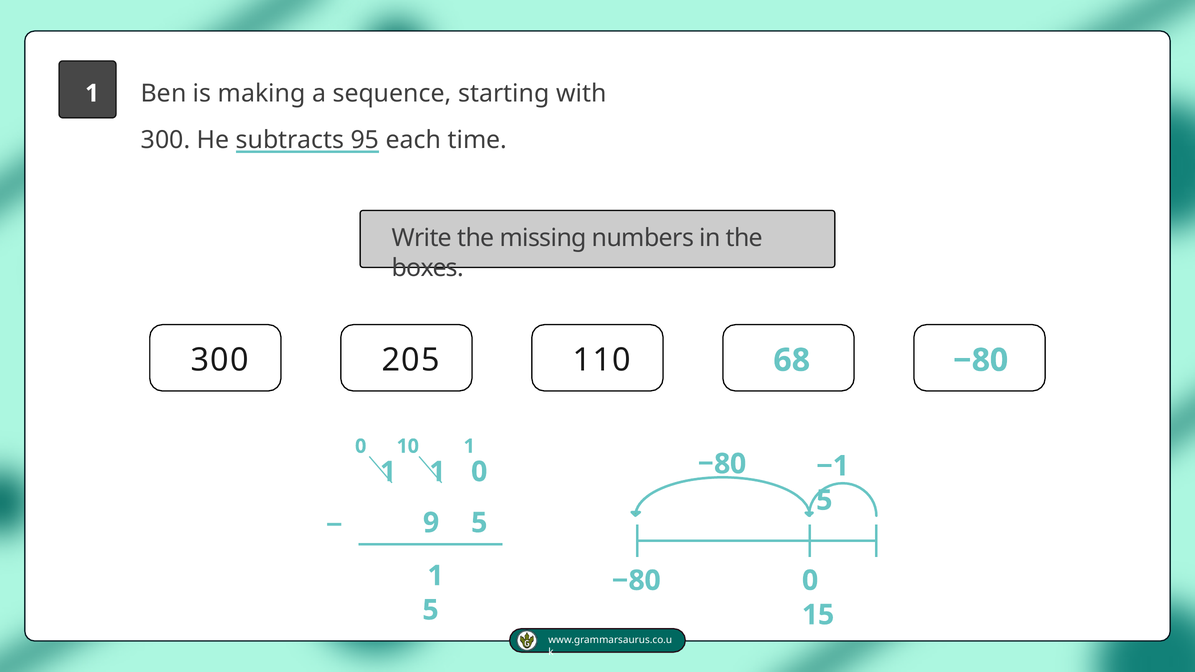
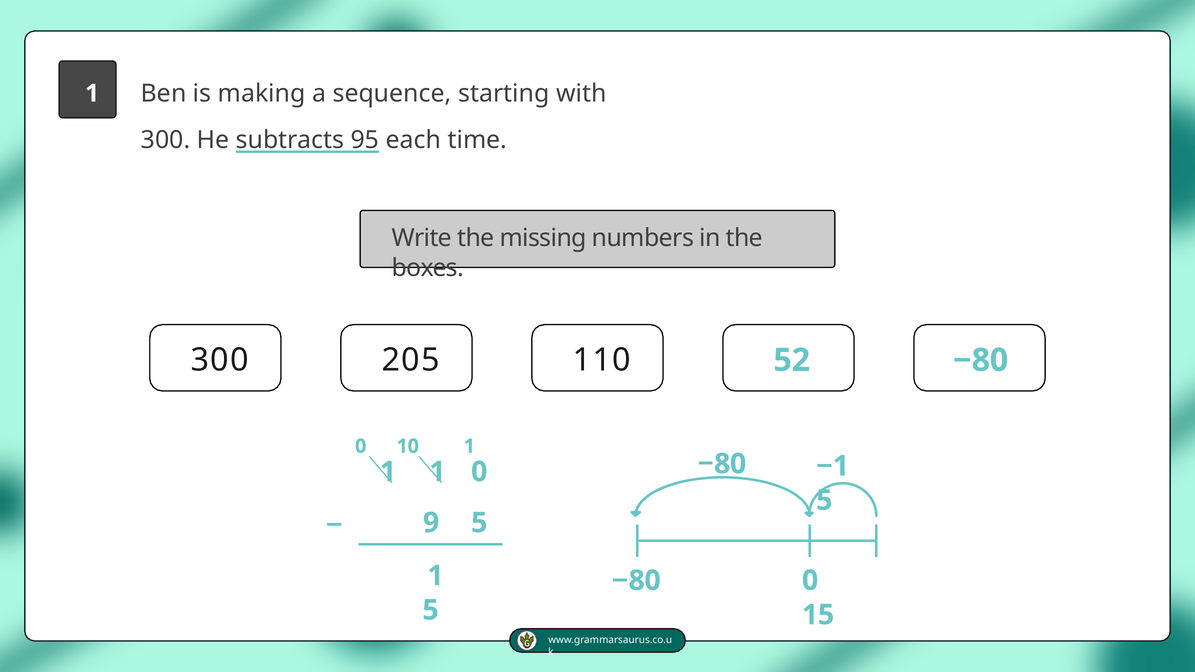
68: 68 -> 52
